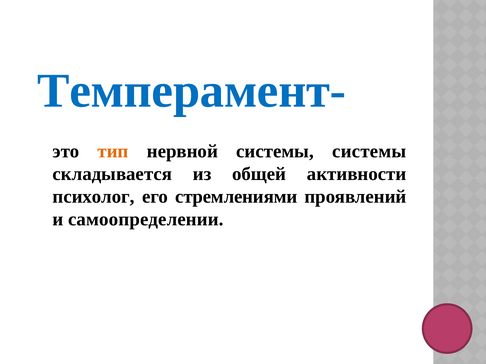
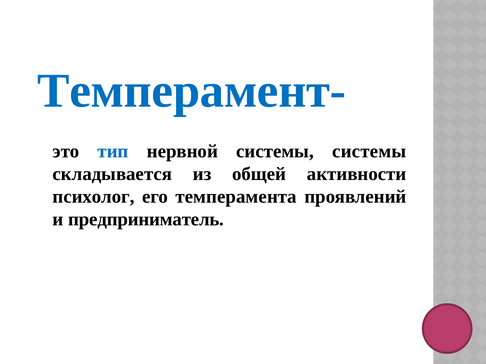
тип colour: orange -> blue
стремлениями: стремлениями -> темперамента
самоопределении: самоопределении -> предприниматель
